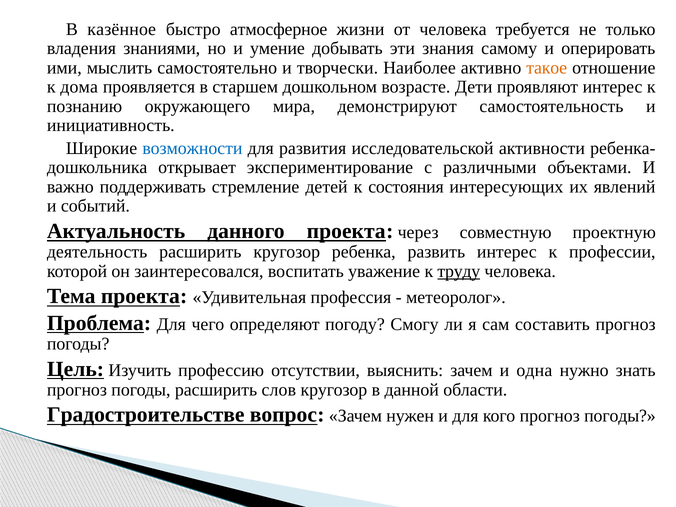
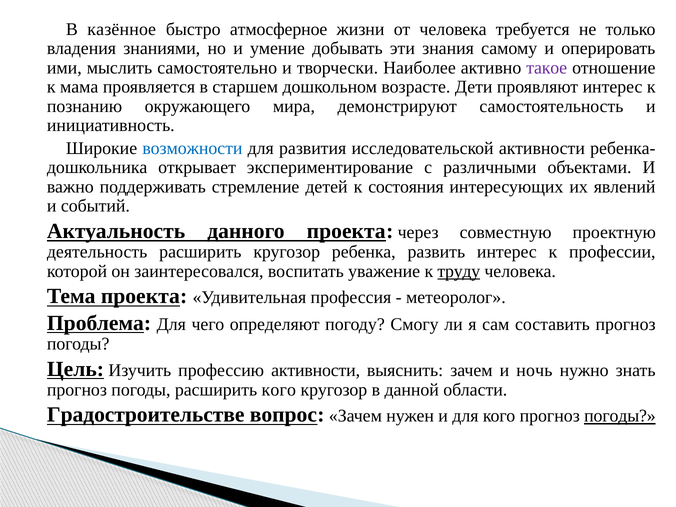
такое colour: orange -> purple
дома: дома -> мама
профессию отсутствии: отсутствии -> активности
одна: одна -> ночь
расширить слов: слов -> кого
погоды at (620, 416) underline: none -> present
